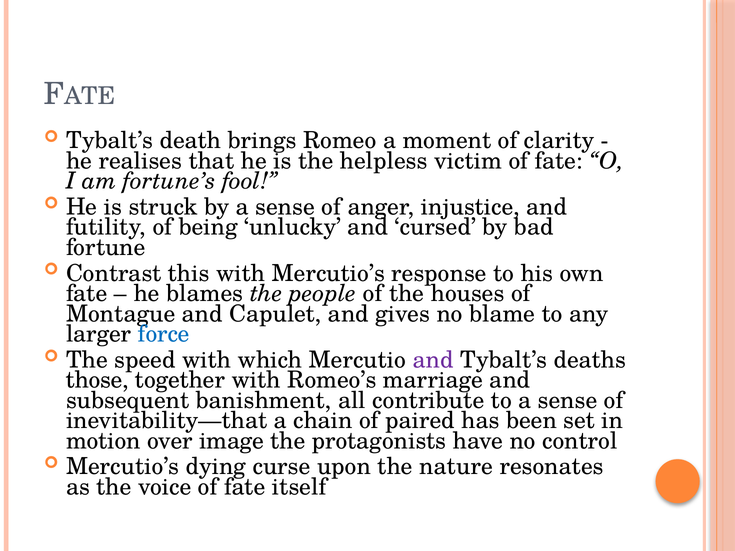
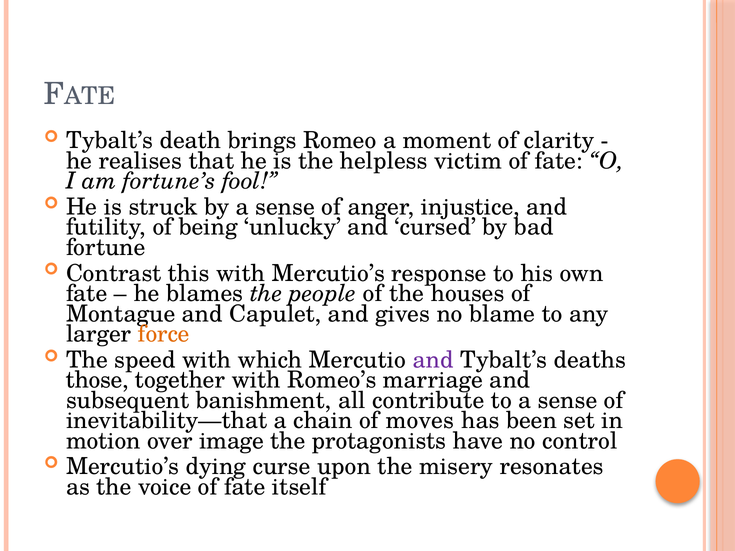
force colour: blue -> orange
paired: paired -> moves
nature: nature -> misery
